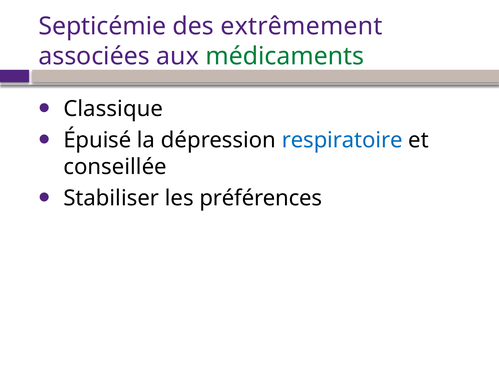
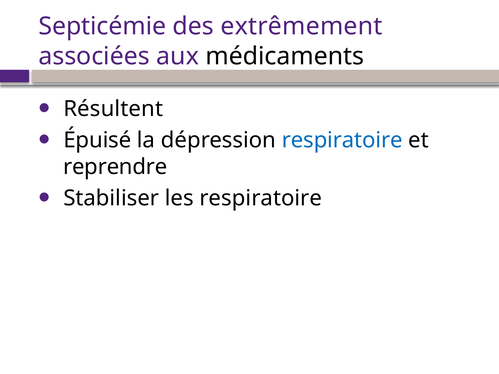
médicaments colour: green -> black
Classique: Classique -> Résultent
conseillée: conseillée -> reprendre
les préférences: préférences -> respiratoire
